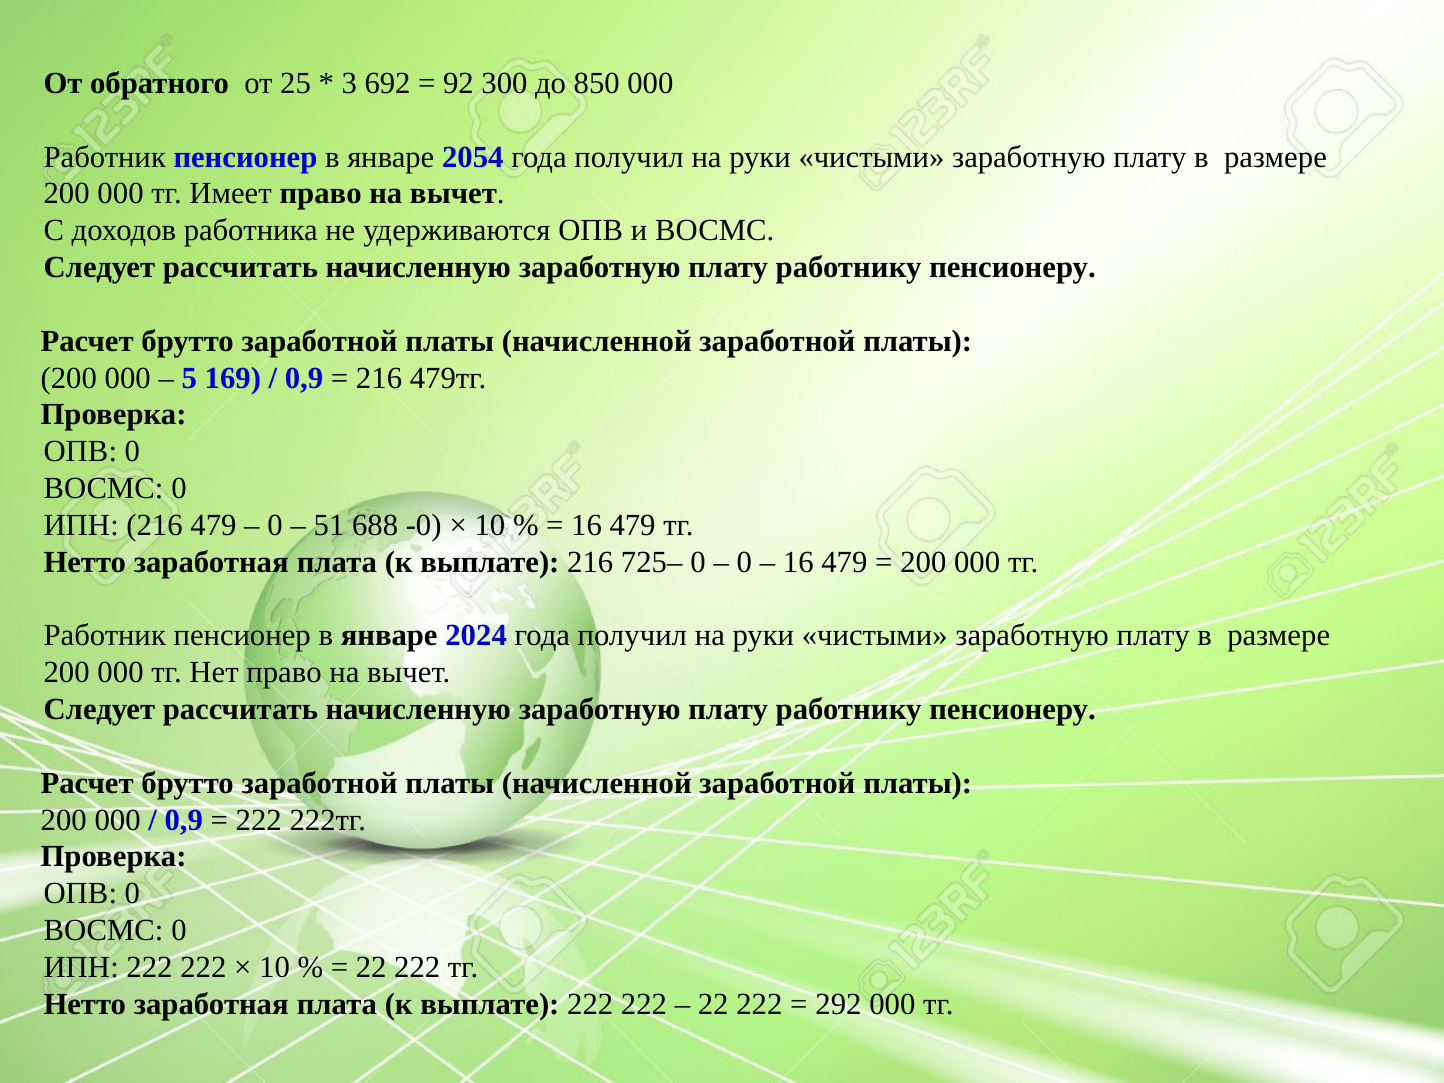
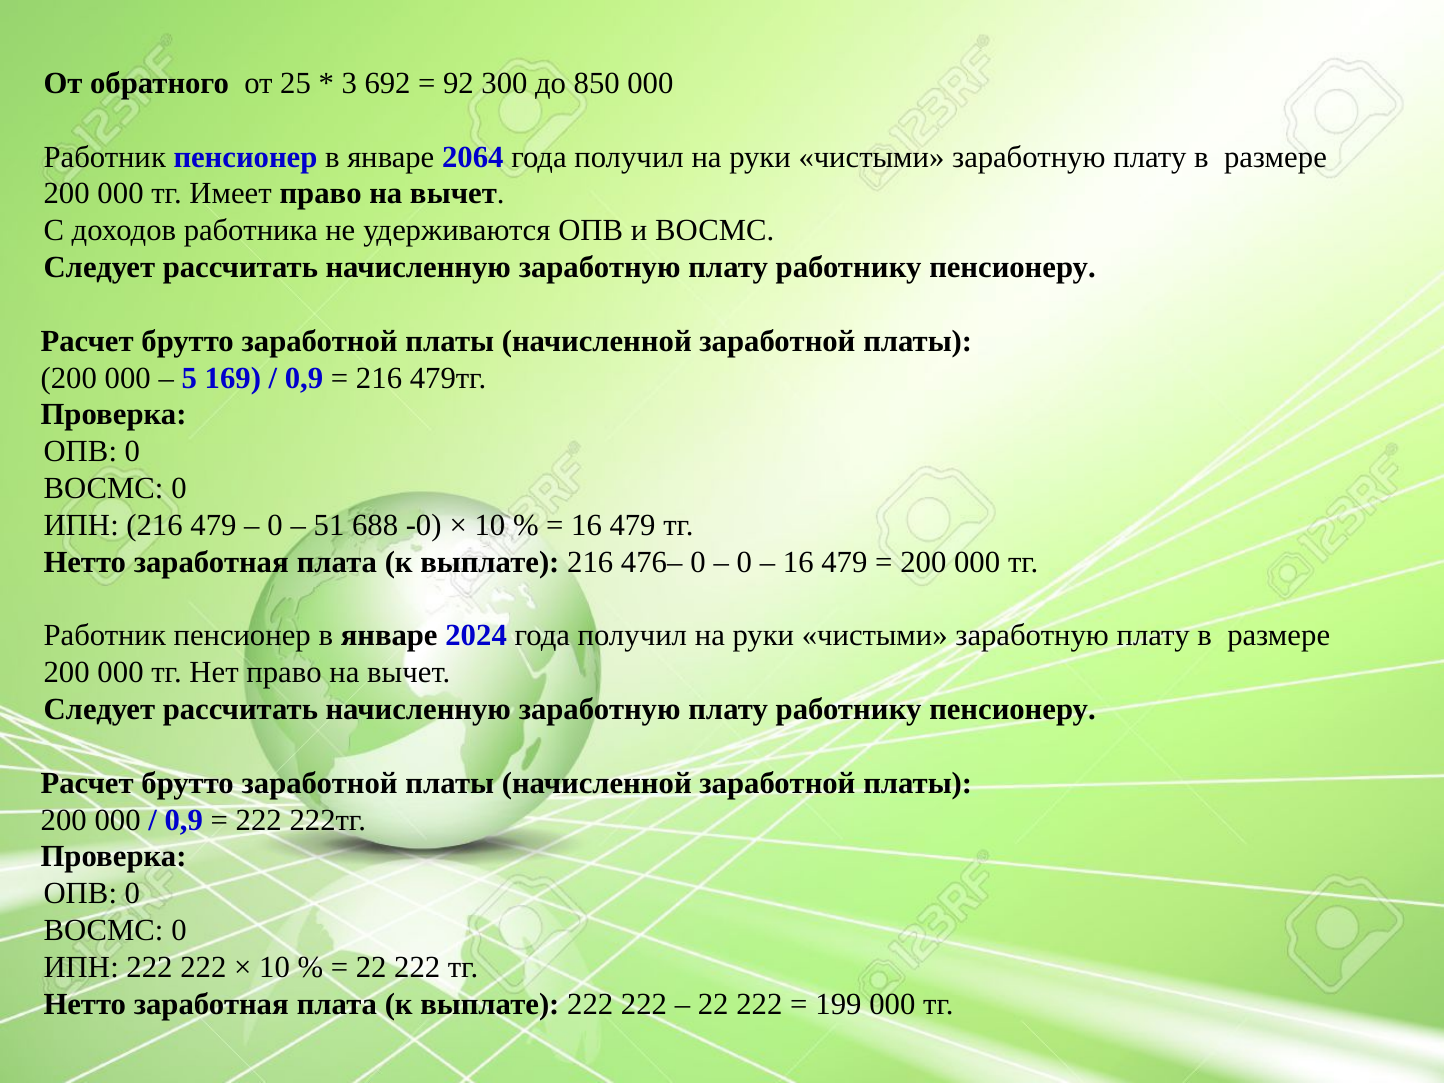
2054: 2054 -> 2064
725–: 725– -> 476–
292: 292 -> 199
